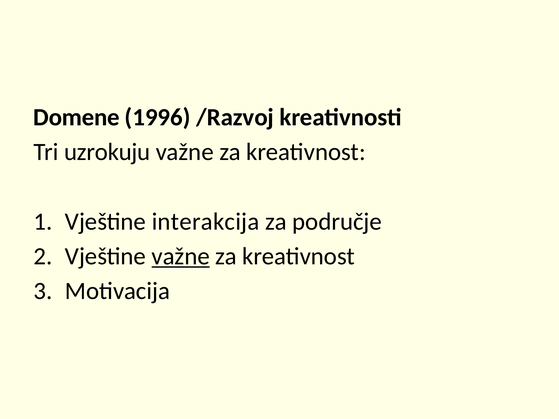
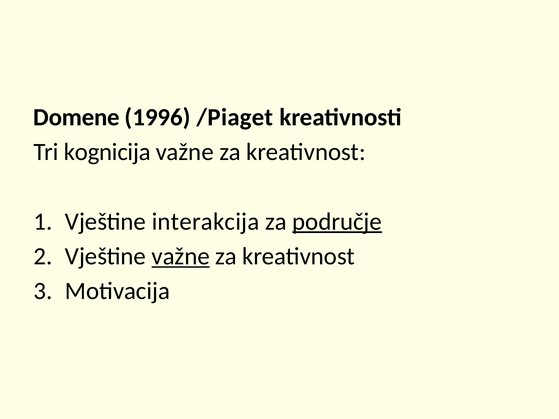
/Razvoj: /Razvoj -> /Piaget
uzrokuju: uzrokuju -> kognicija
područje underline: none -> present
